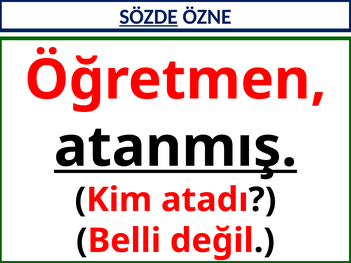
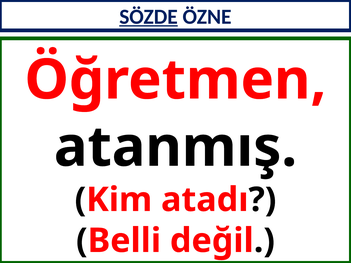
atanmış underline: present -> none
